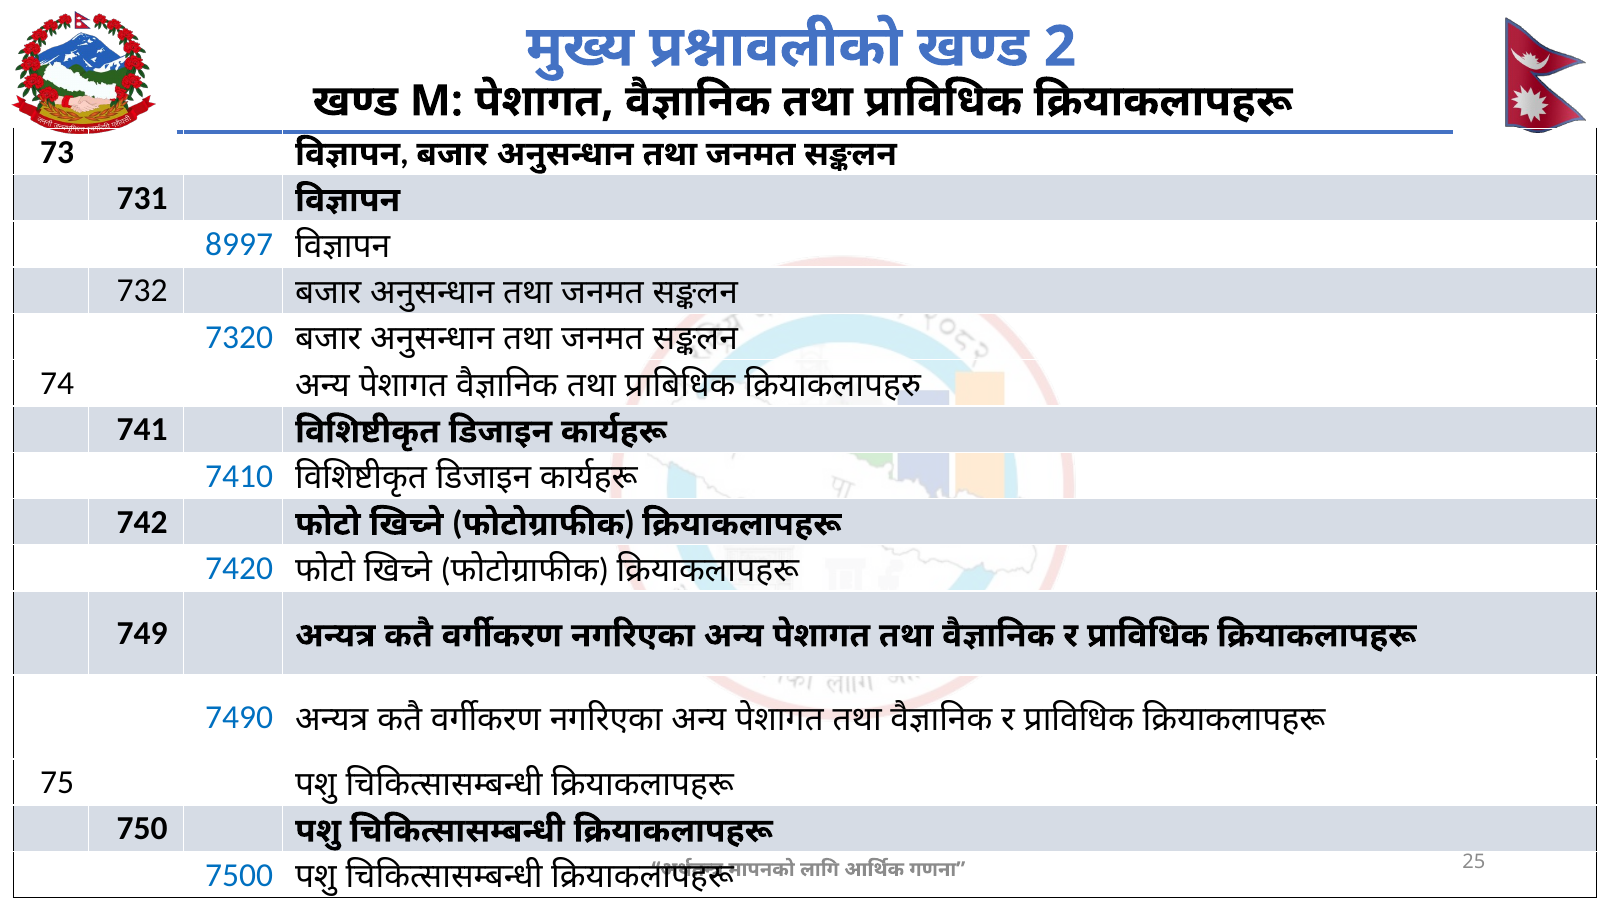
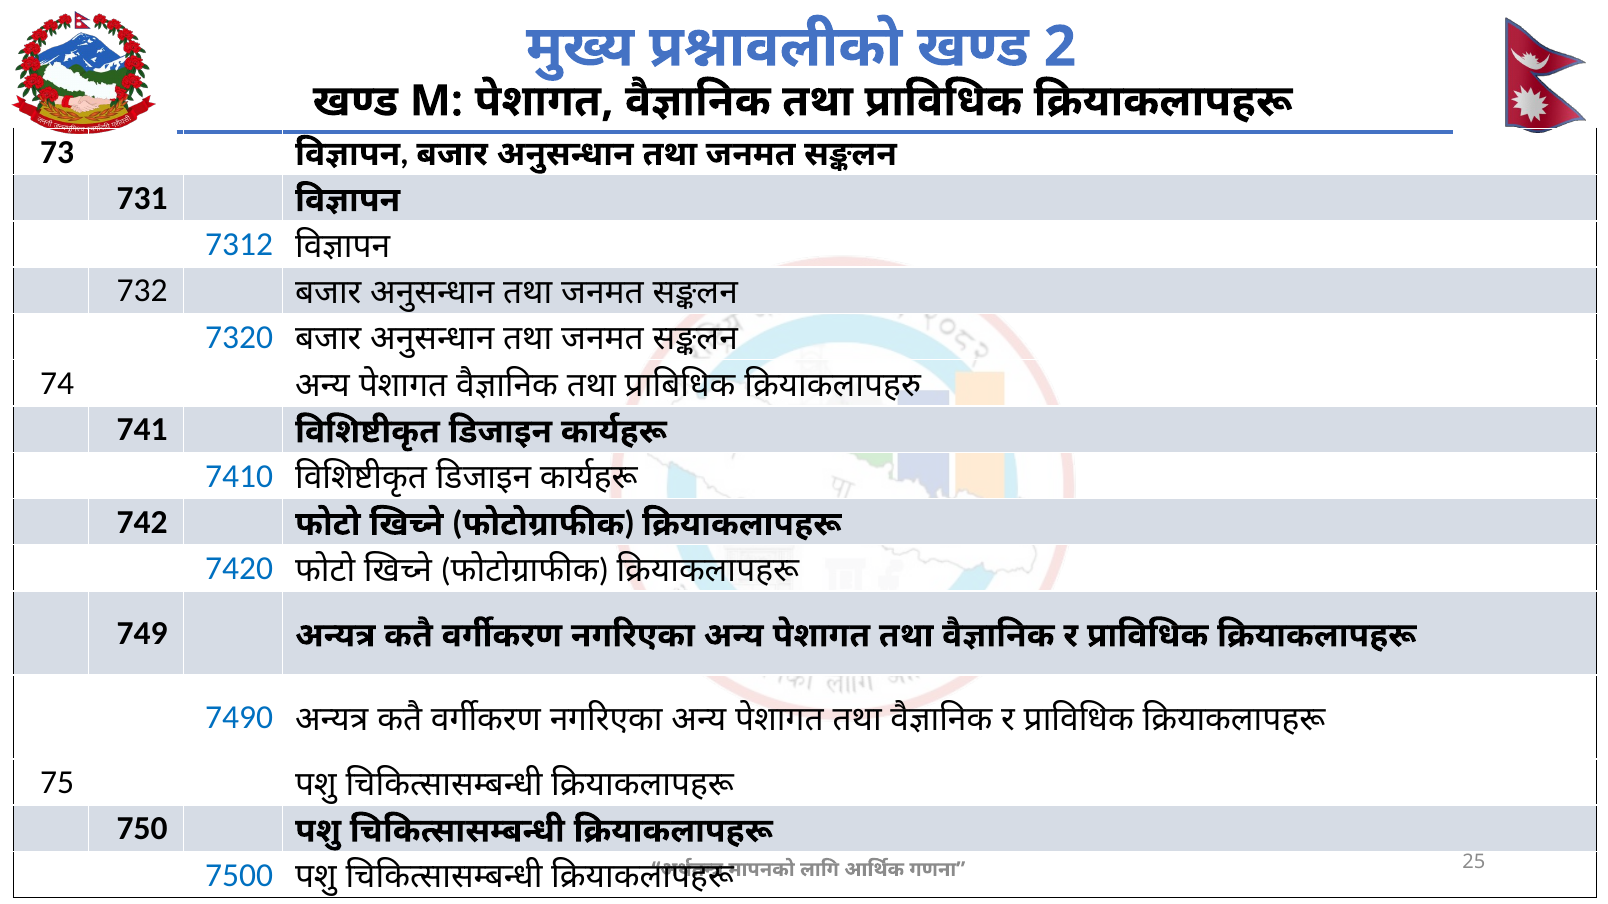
8997: 8997 -> 7312
